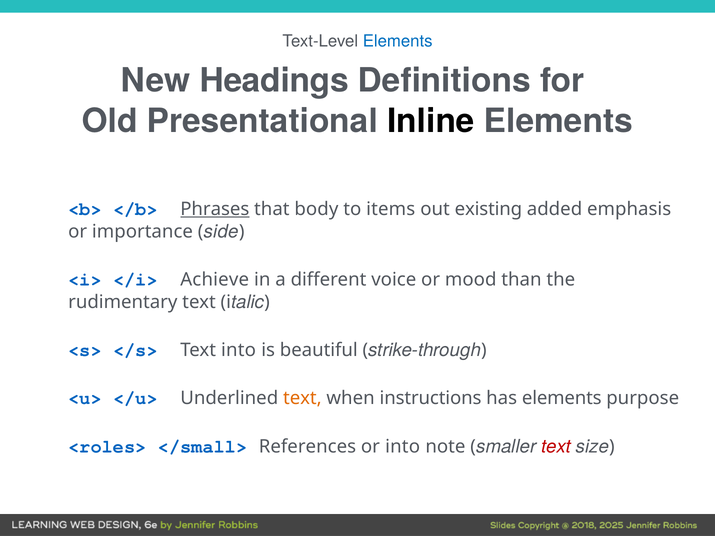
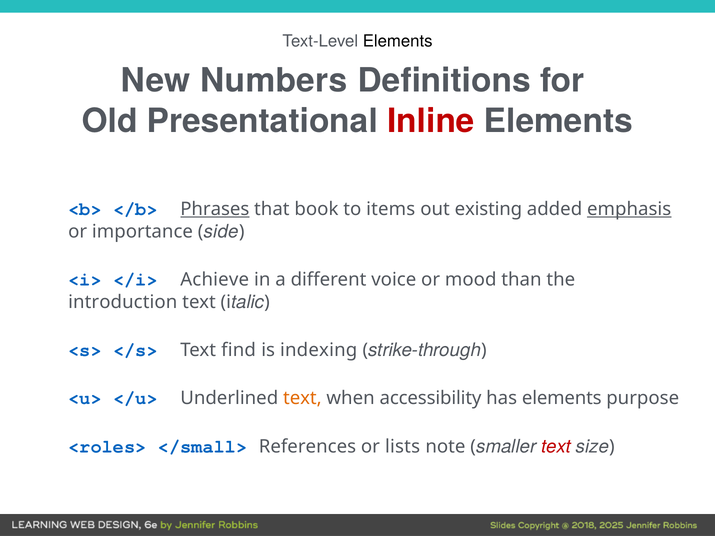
Elements at (398, 41) colour: blue -> black
Headings: Headings -> Numbers
Inline colour: black -> red
body: body -> book
emphasis underline: none -> present
rudimentary: rudimentary -> introduction
Text into: into -> find
beautiful: beautiful -> indexing
instructions: instructions -> accessibility
or into: into -> lists
